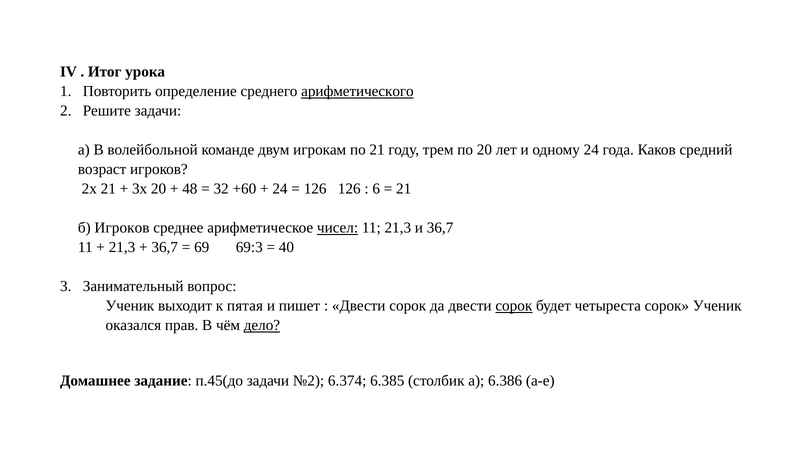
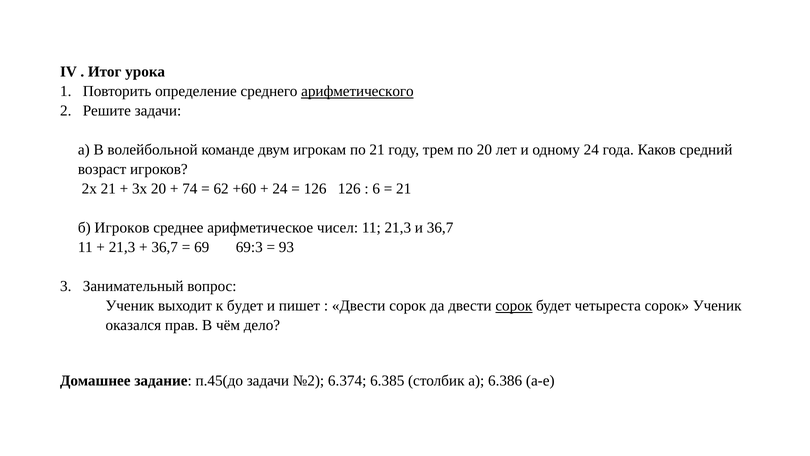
48: 48 -> 74
32: 32 -> 62
чисел underline: present -> none
40: 40 -> 93
к пятая: пятая -> будет
дело underline: present -> none
